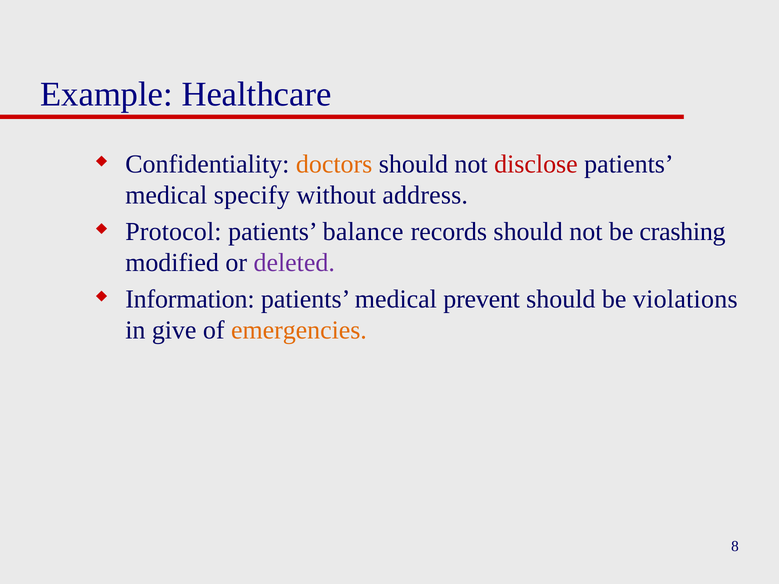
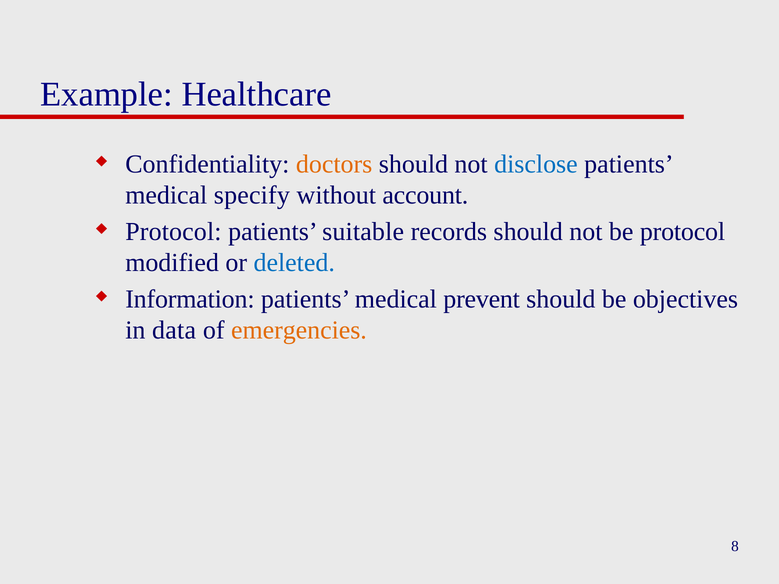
disclose colour: red -> blue
address: address -> account
balance: balance -> suitable
be crashing: crashing -> protocol
deleted colour: purple -> blue
violations: violations -> objectives
give: give -> data
